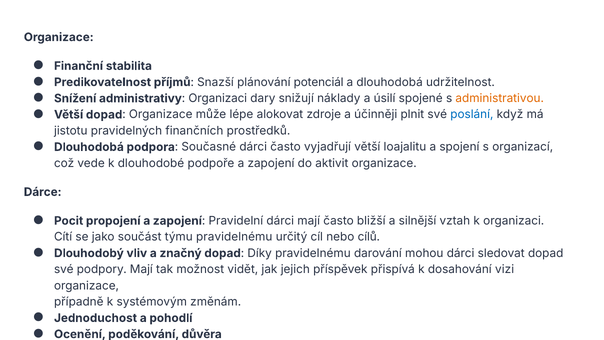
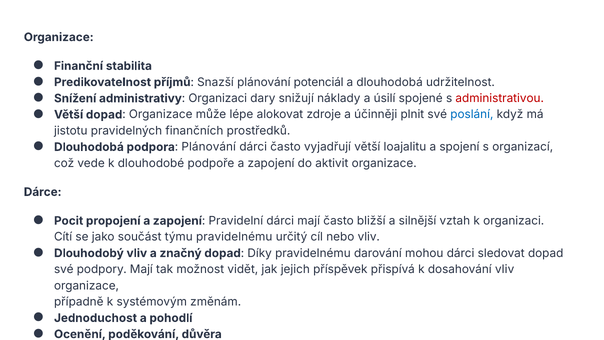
administrativou colour: orange -> red
podpora Současné: Současné -> Plánování
nebo cílů: cílů -> vliv
dosahování vizi: vizi -> vliv
